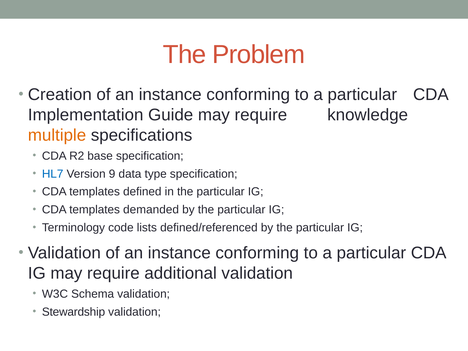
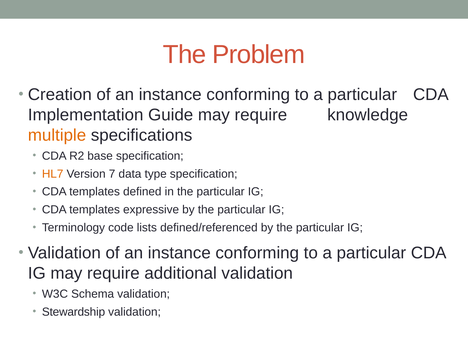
HL7 colour: blue -> orange
9: 9 -> 7
demanded: demanded -> expressive
